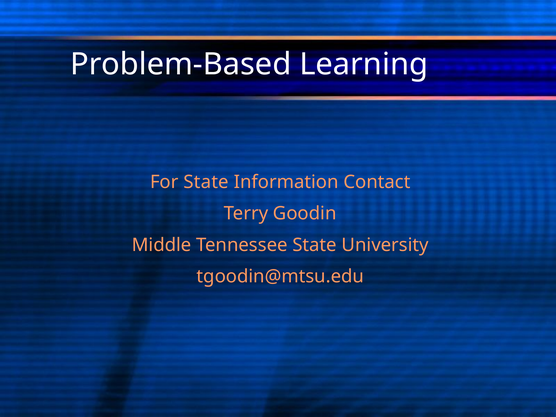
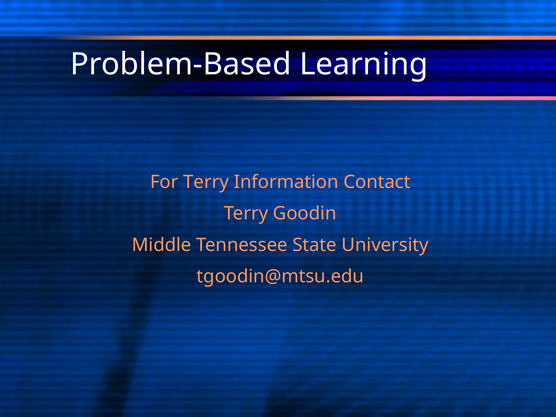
For State: State -> Terry
